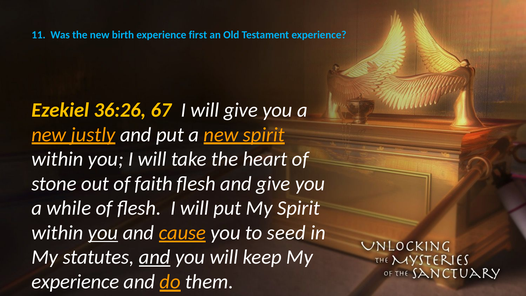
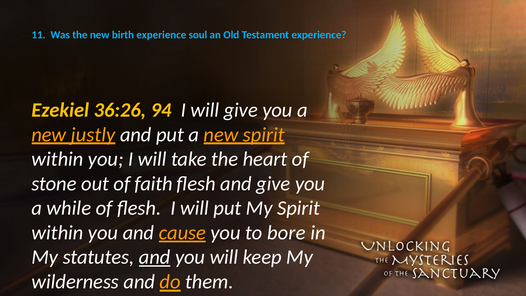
first: first -> soul
67: 67 -> 94
you at (103, 233) underline: present -> none
seed: seed -> bore
experience at (75, 282): experience -> wilderness
